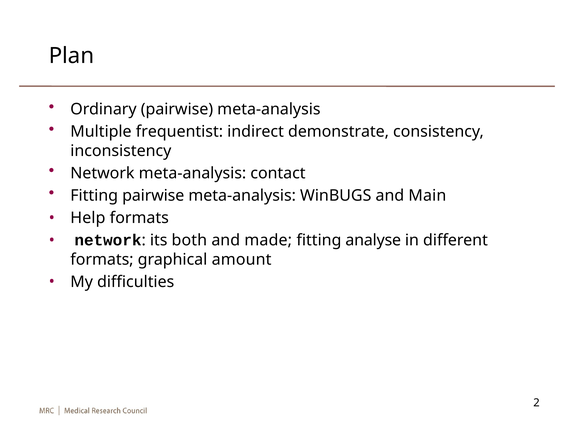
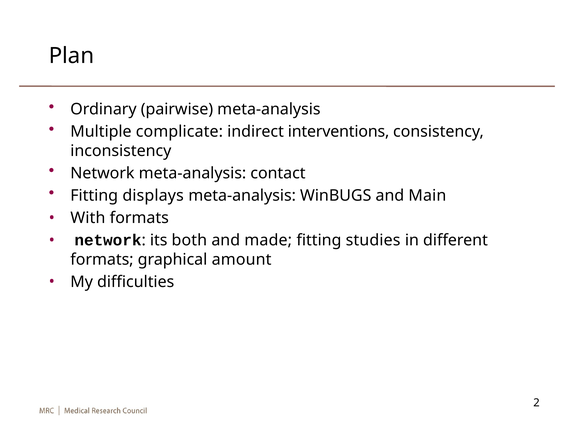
frequentist: frequentist -> complicate
demonstrate: demonstrate -> interventions
Fitting pairwise: pairwise -> displays
Help: Help -> With
analyse: analyse -> studies
